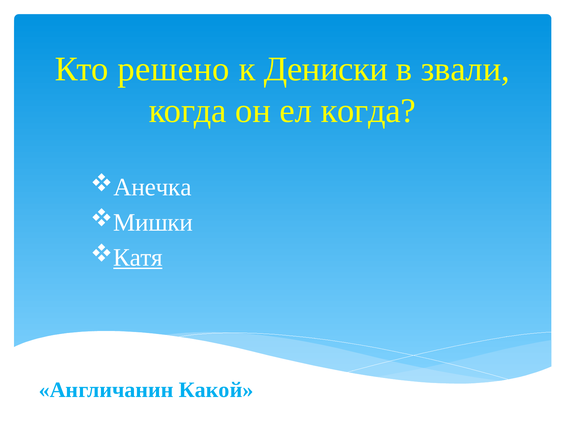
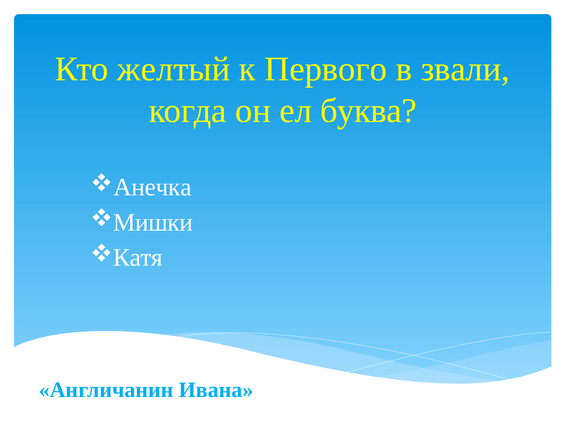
решено: решено -> желтый
Дениски: Дениски -> Первого
ел когда: когда -> буква
Катя underline: present -> none
Какой: Какой -> Ивана
